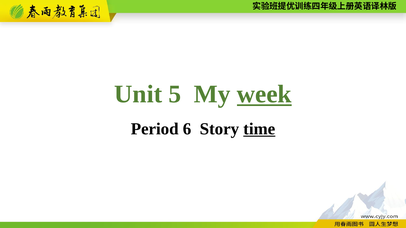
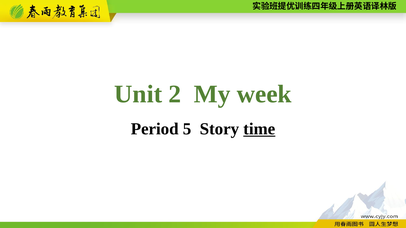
5: 5 -> 2
week underline: present -> none
6: 6 -> 5
